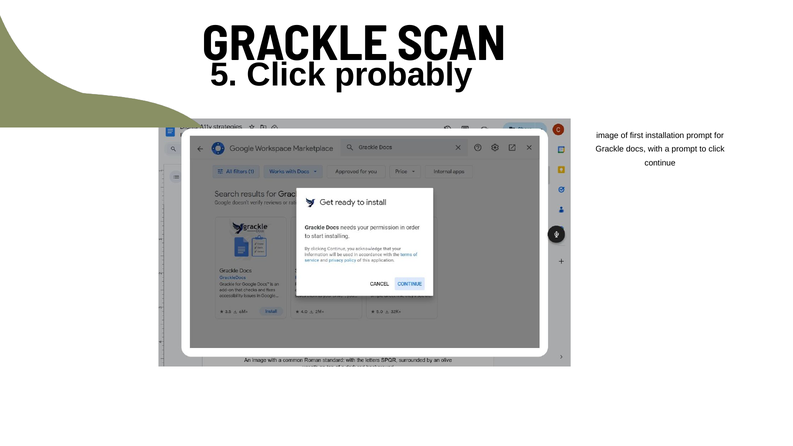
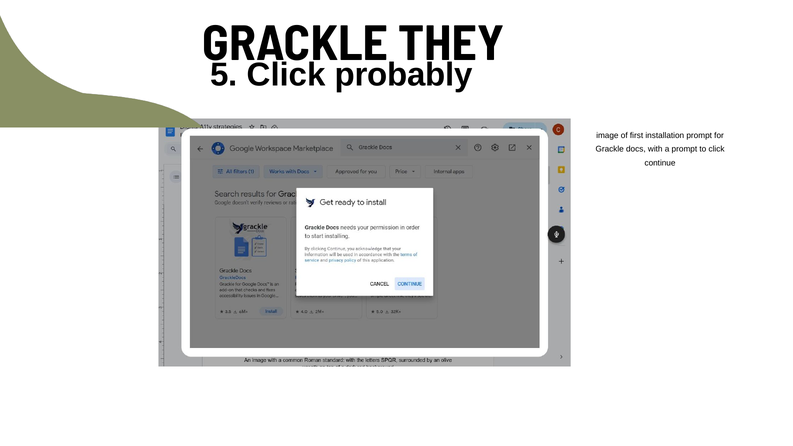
SCAN: SCAN -> THEY
